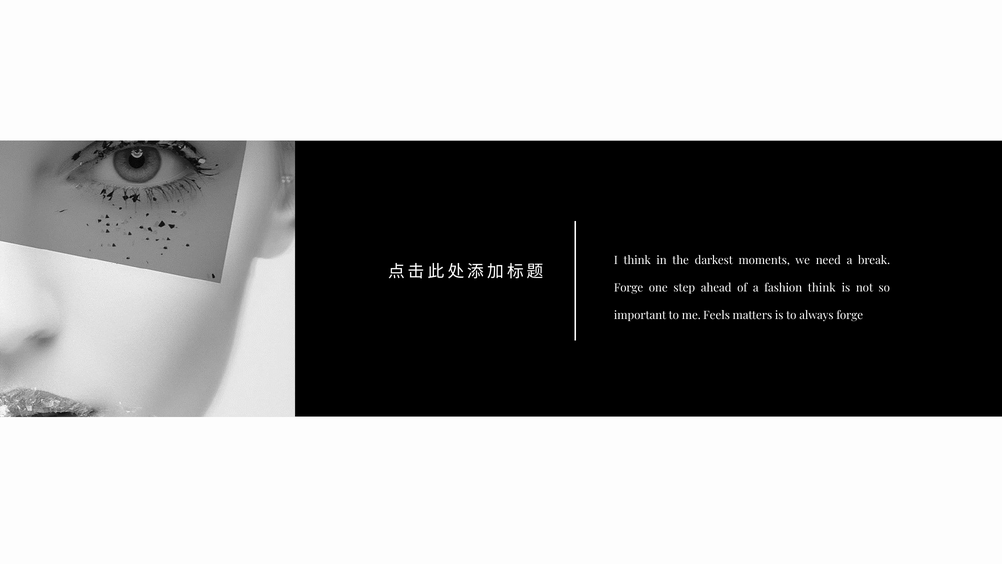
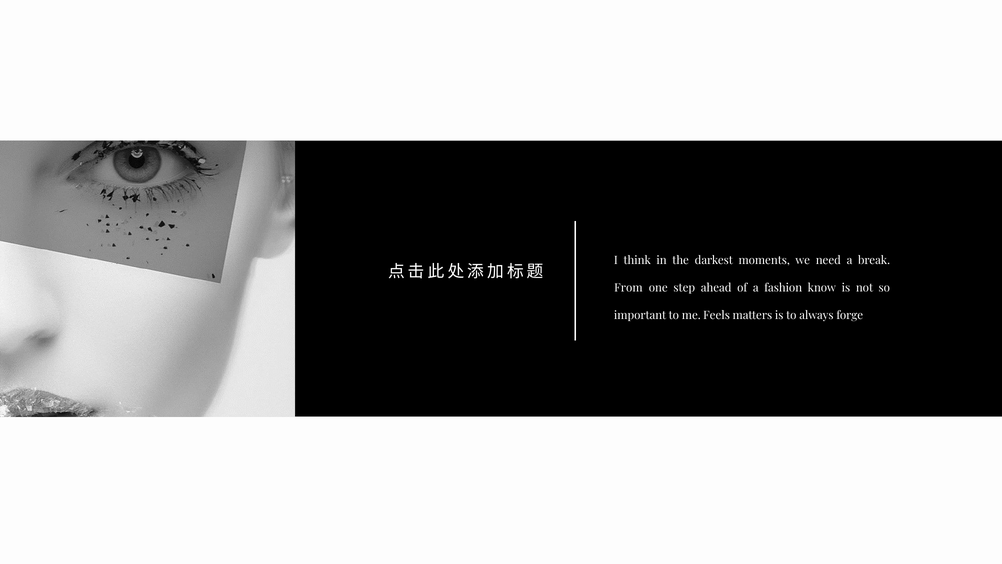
Forge at (629, 288): Forge -> From
fashion think: think -> know
